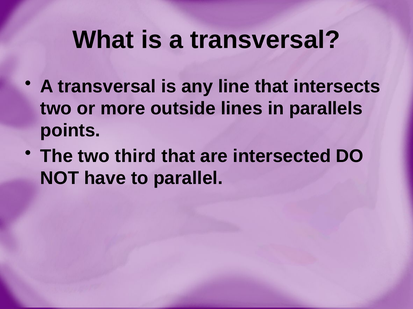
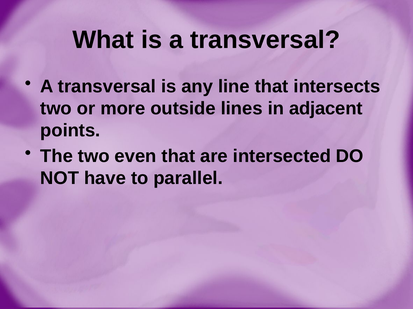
parallels: parallels -> adjacent
third: third -> even
